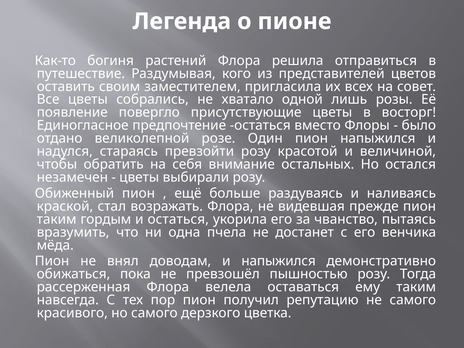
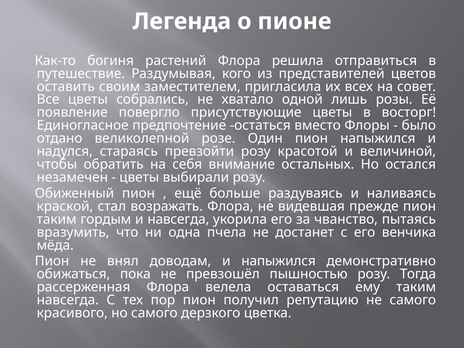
и остаться: остаться -> навсегда
